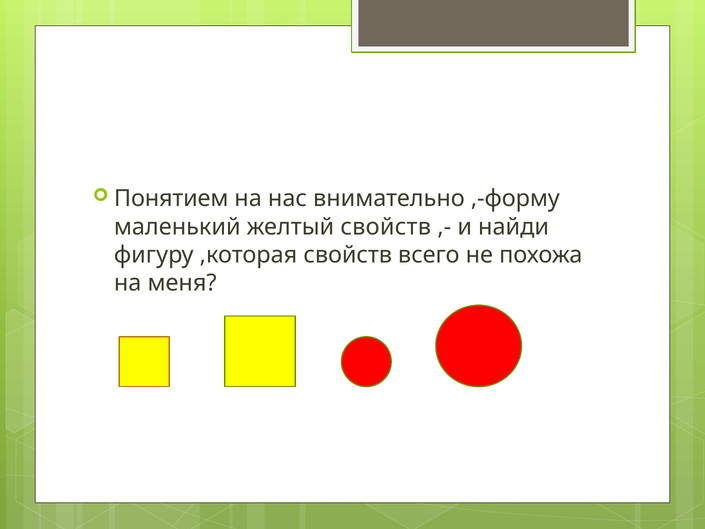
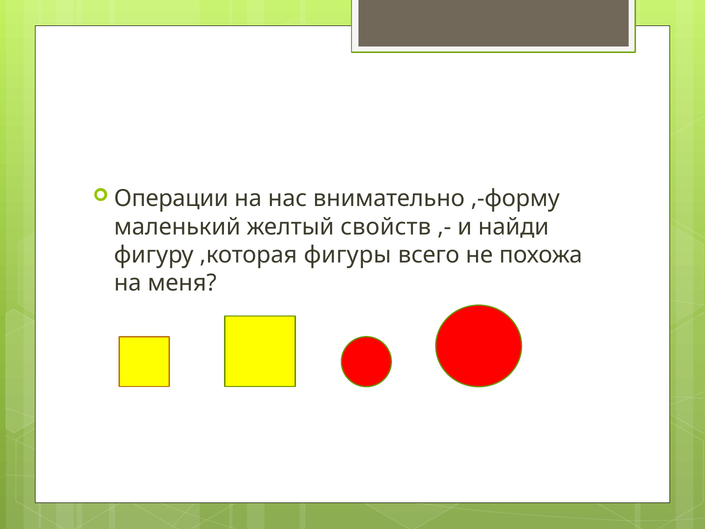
Понятием: Понятием -> Операции
,которая свойств: свойств -> фигуры
